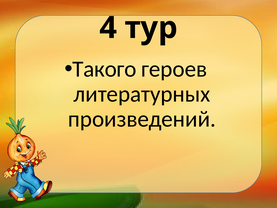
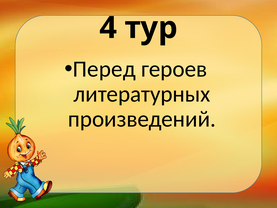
Такого: Такого -> Перед
